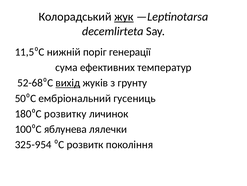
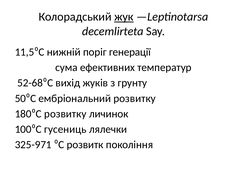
вихід underline: present -> none
ембріональний гусениць: гусениць -> розвитку
яблунева: яблунева -> гусениць
325-954: 325-954 -> 325-971
